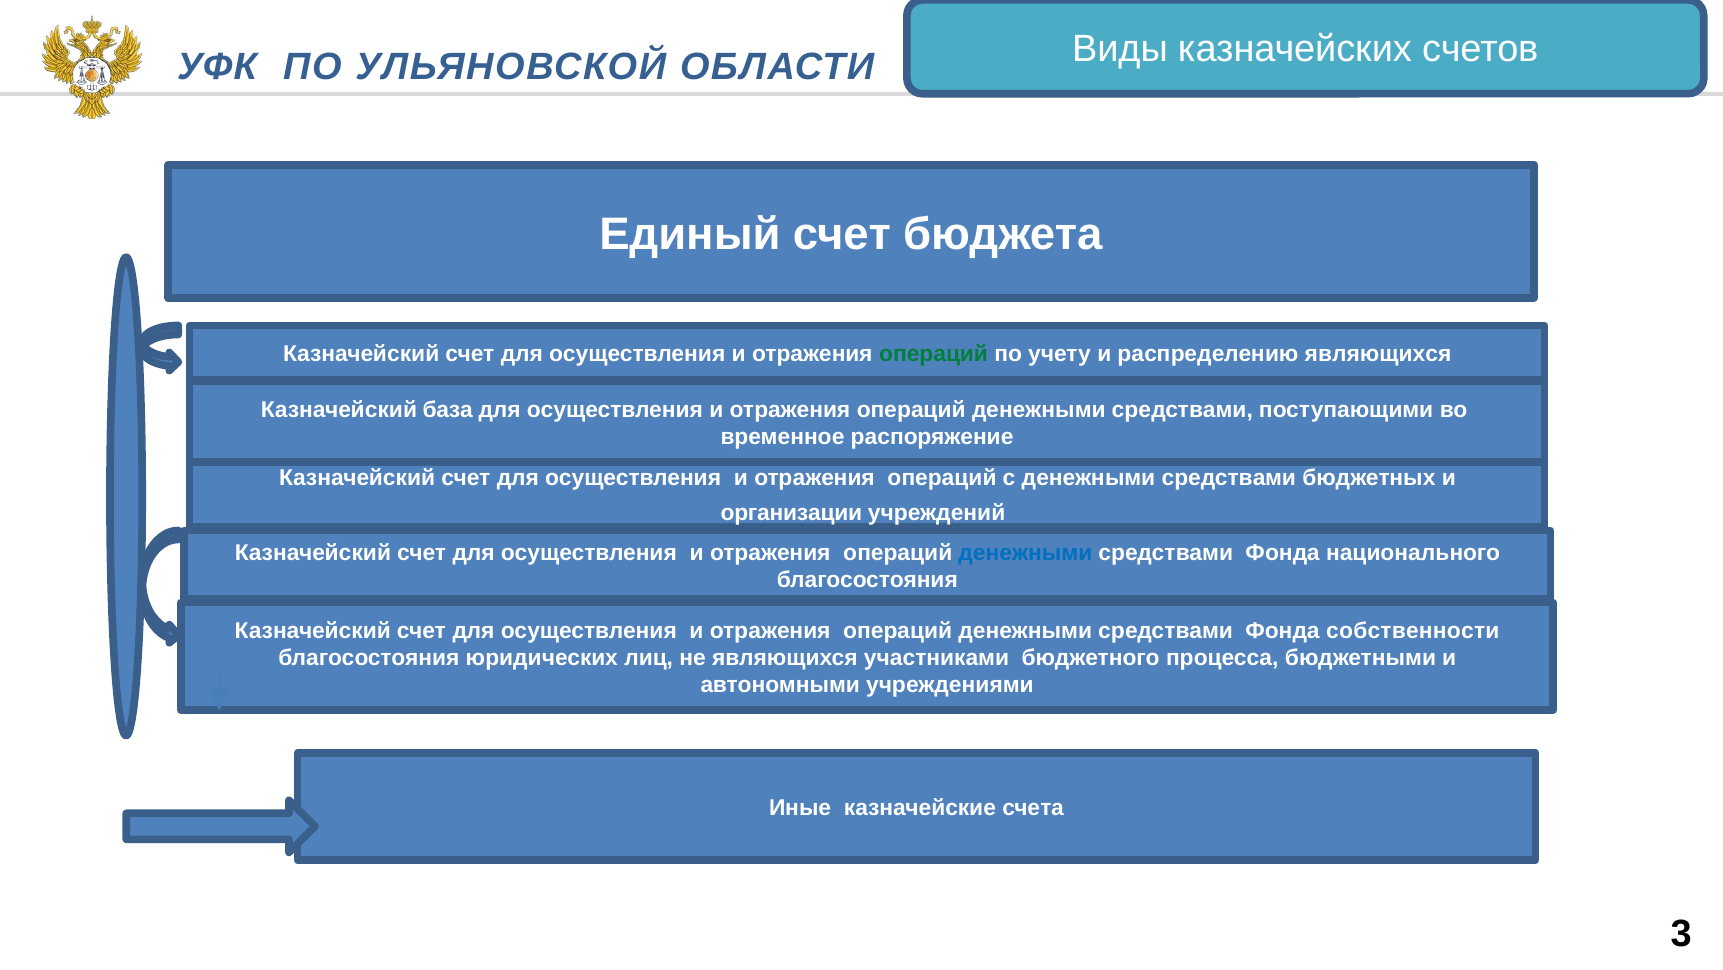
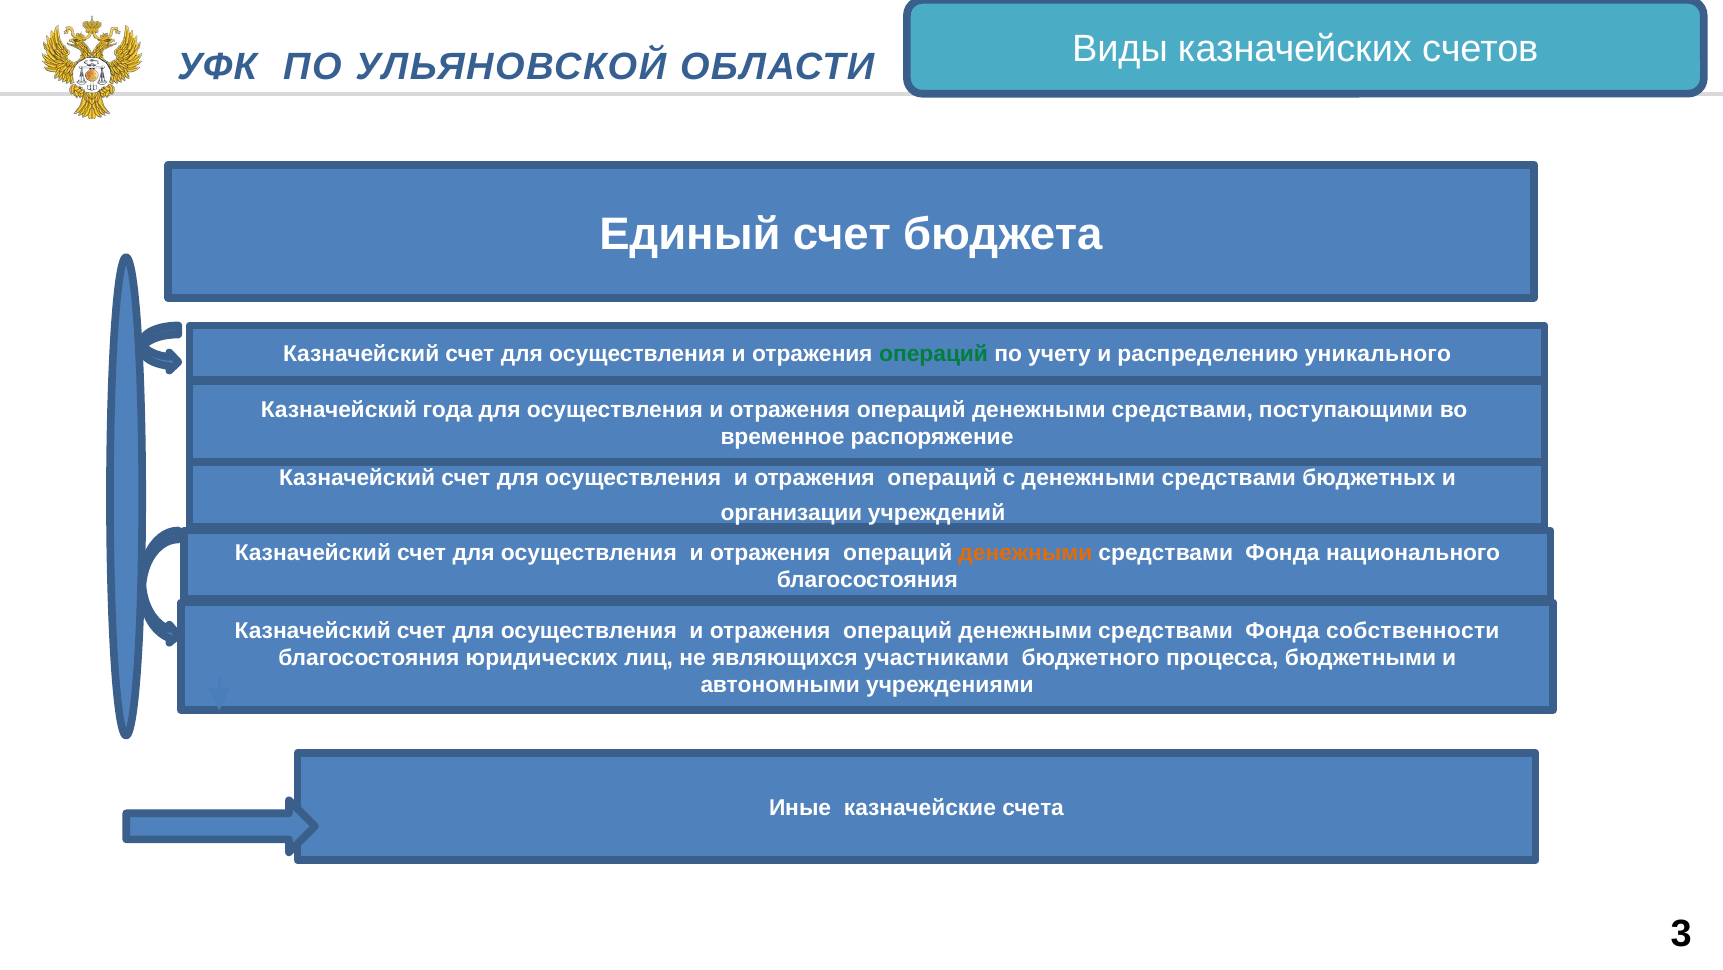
распределению являющихся: являющихся -> уникального
база: база -> года
денежными at (1025, 552) colour: blue -> orange
